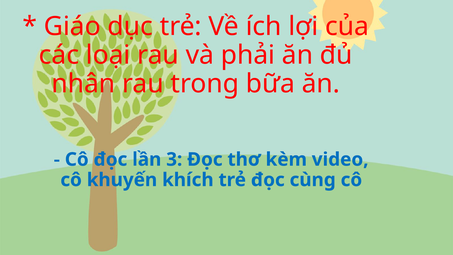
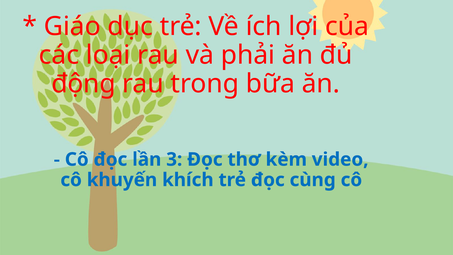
nhân: nhân -> động
